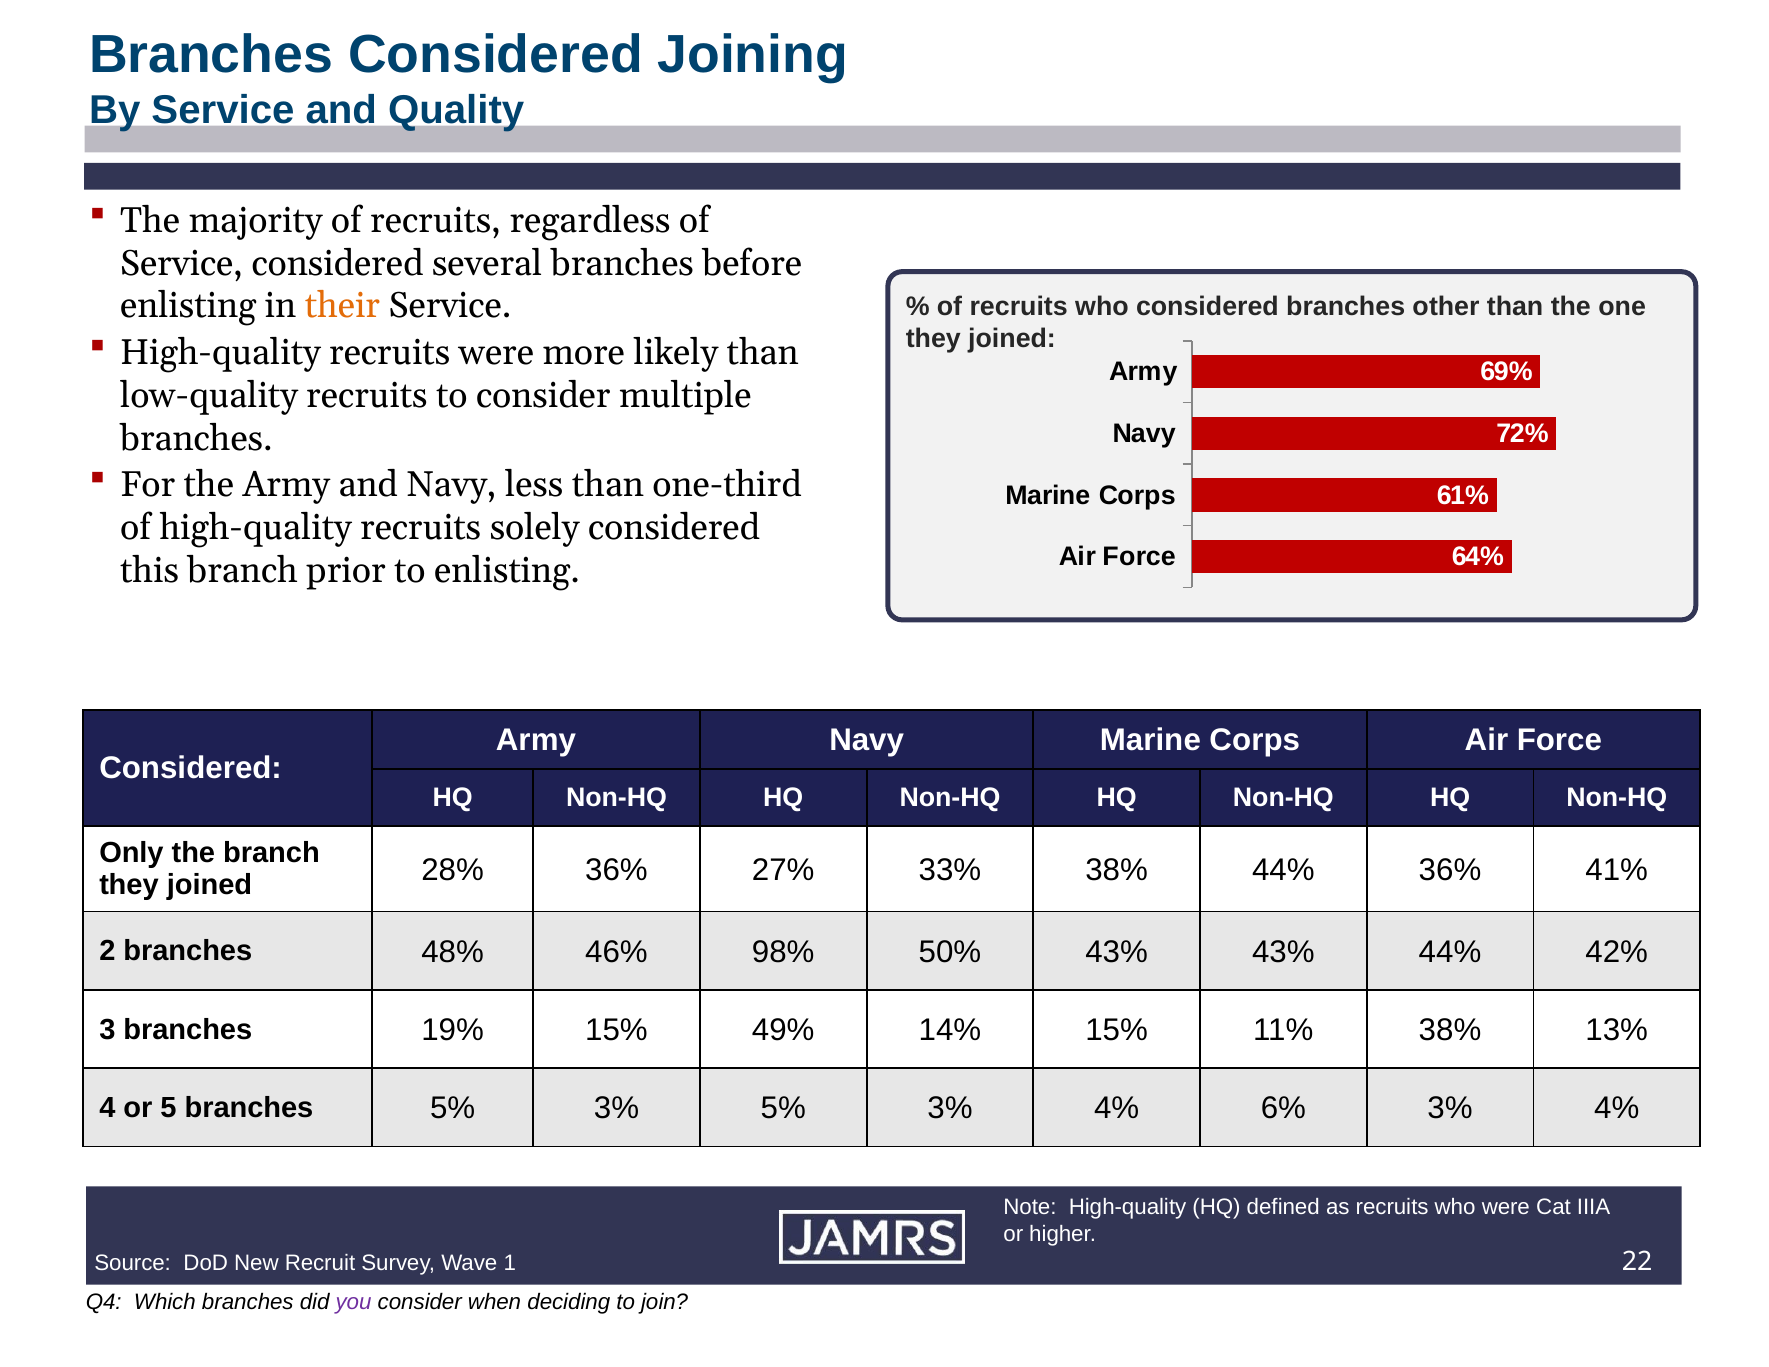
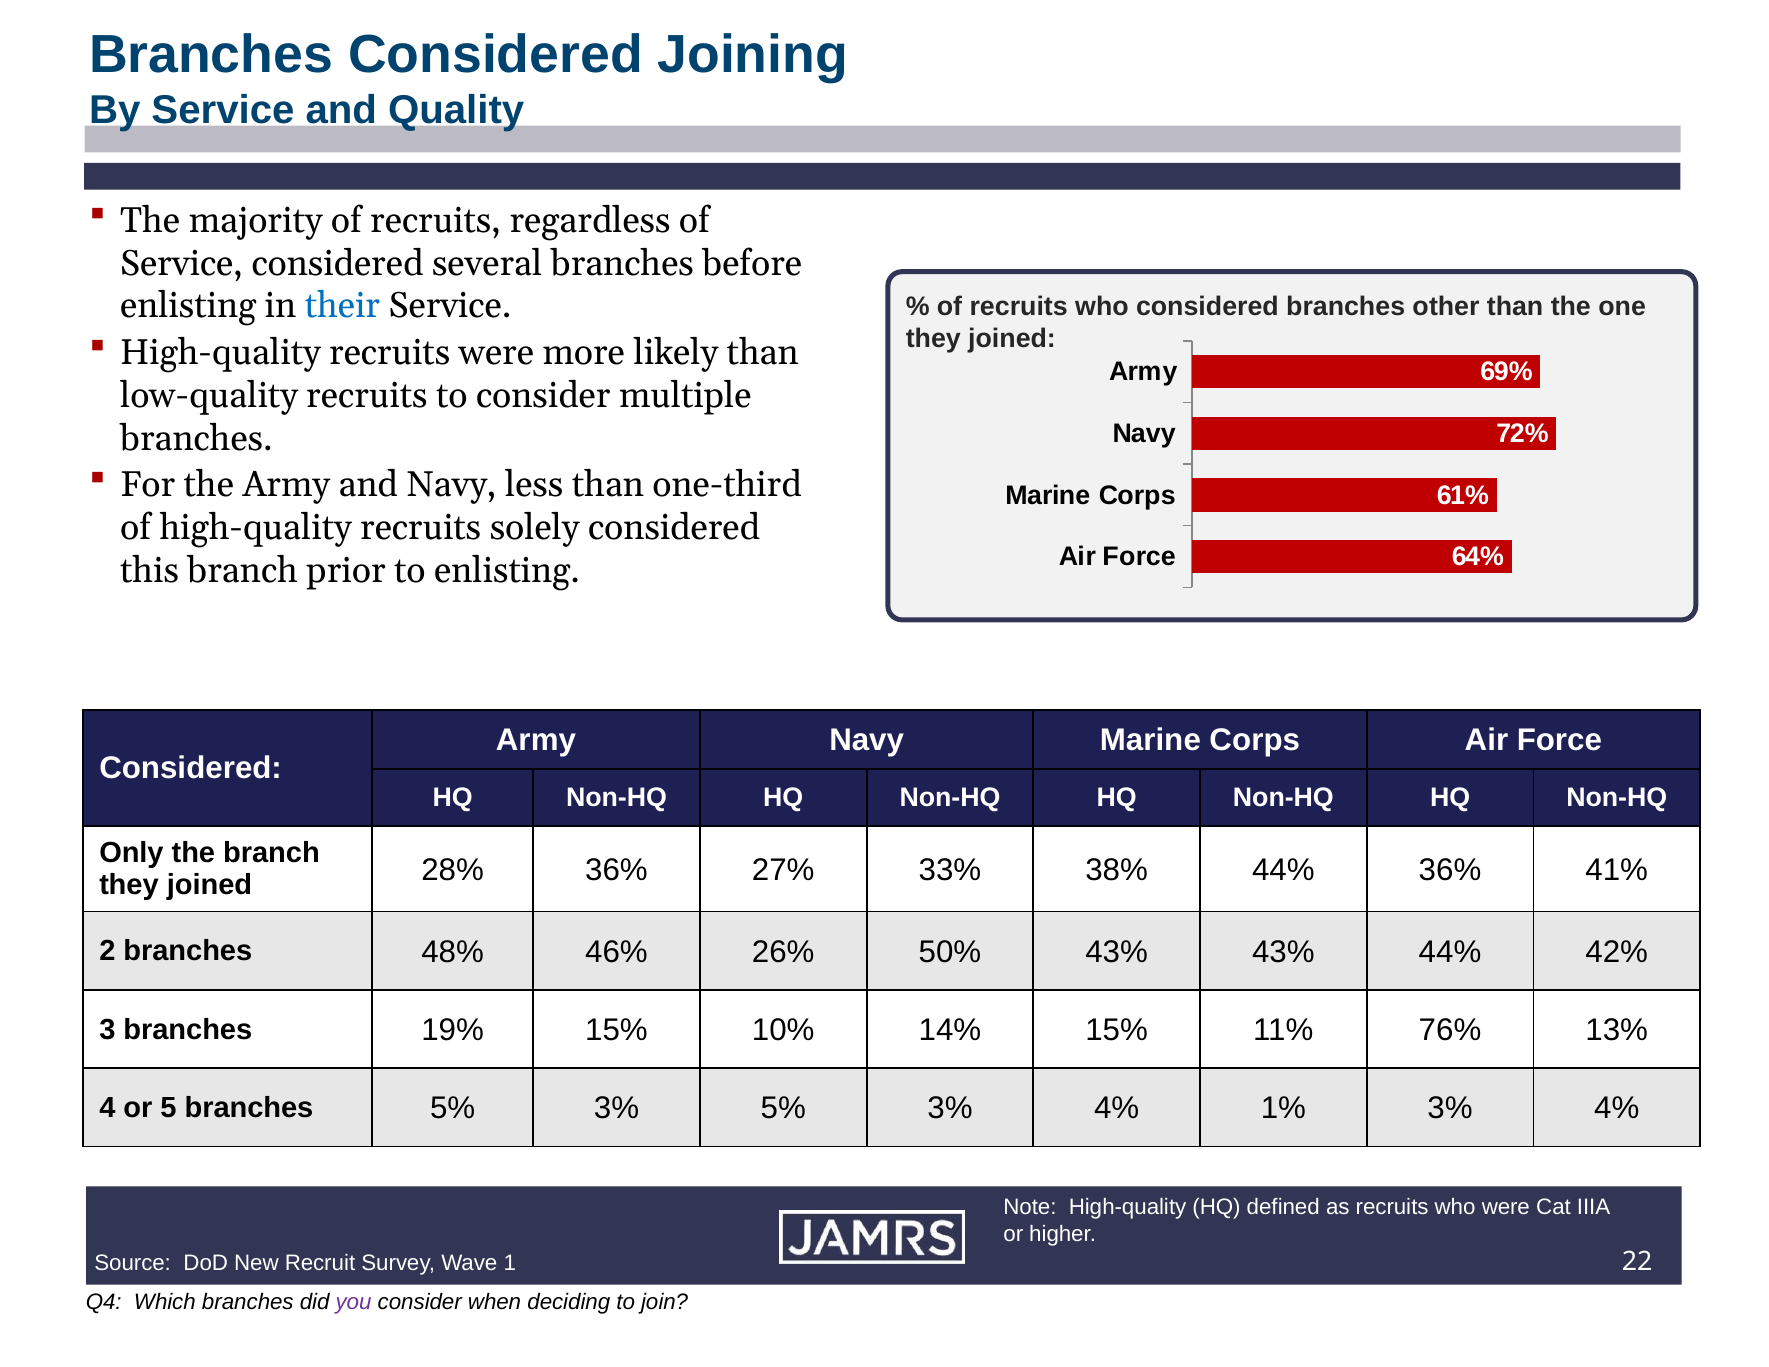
their colour: orange -> blue
98%: 98% -> 26%
49%: 49% -> 10%
11% 38%: 38% -> 76%
6%: 6% -> 1%
